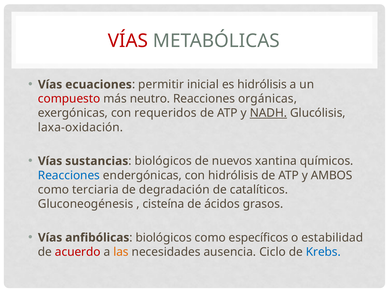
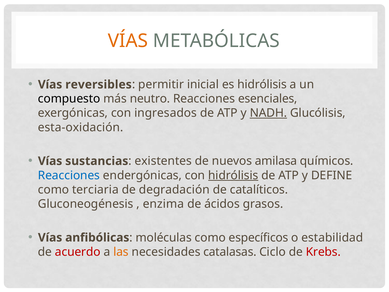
VÍAS at (128, 41) colour: red -> orange
ecuaciones: ecuaciones -> reversibles
compuesto colour: red -> black
orgánicas: orgánicas -> esenciales
requeridos: requeridos -> ingresados
laxa-oxidación: laxa-oxidación -> esta-oxidación
biológicos at (163, 161): biológicos -> existentes
xantina: xantina -> amilasa
hidrólisis at (233, 175) underline: none -> present
AMBOS: AMBOS -> DEFINE
cisteína: cisteína -> enzima
biológicos at (164, 237): biológicos -> moléculas
ausencia: ausencia -> catalasas
Krebs colour: blue -> red
